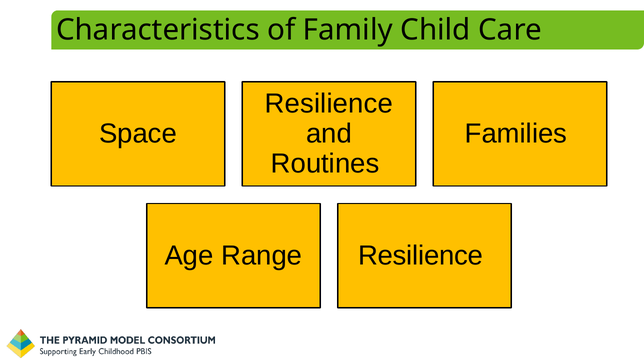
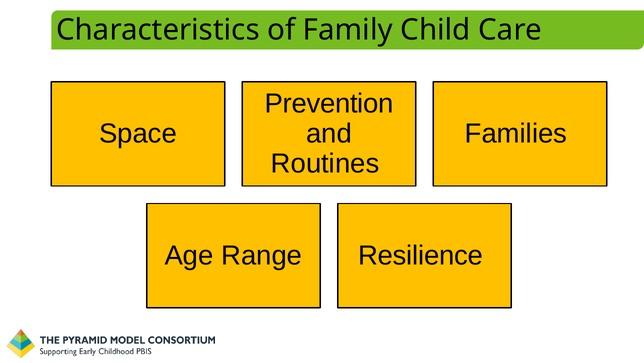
Resilience at (329, 104): Resilience -> Prevention
